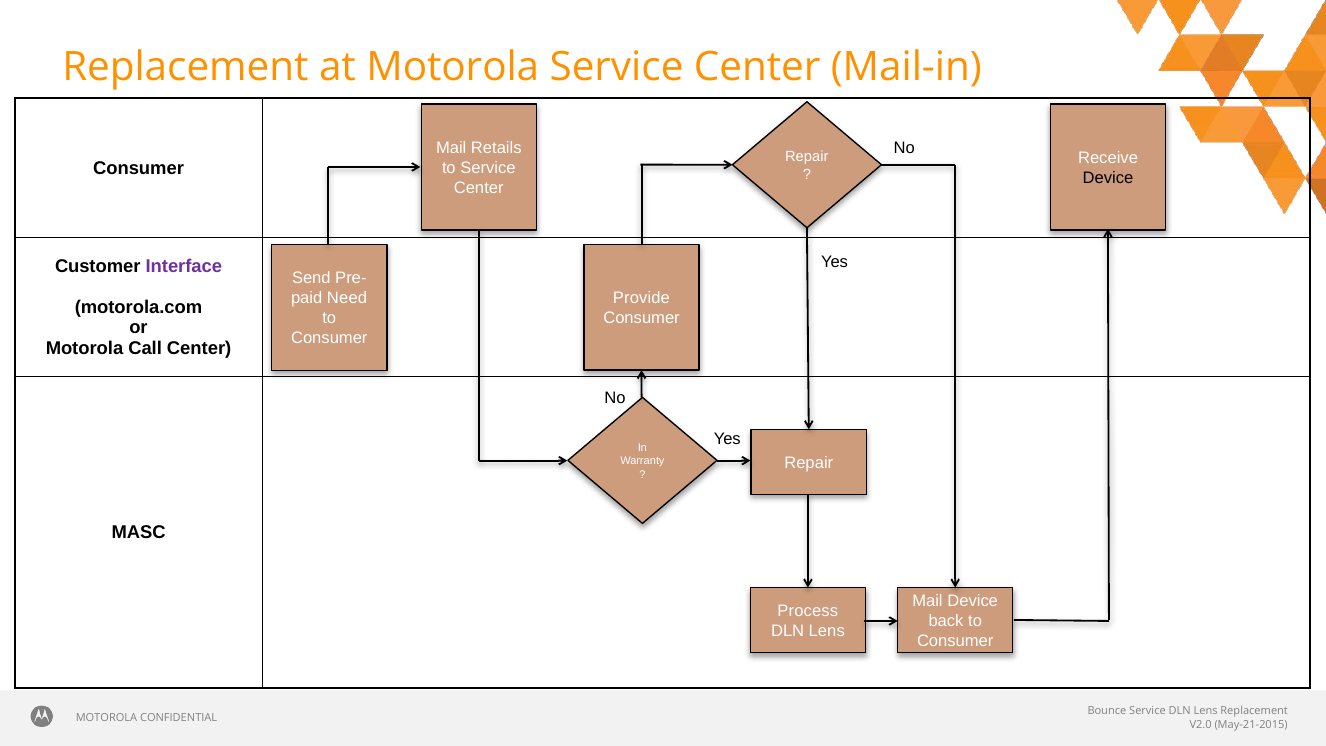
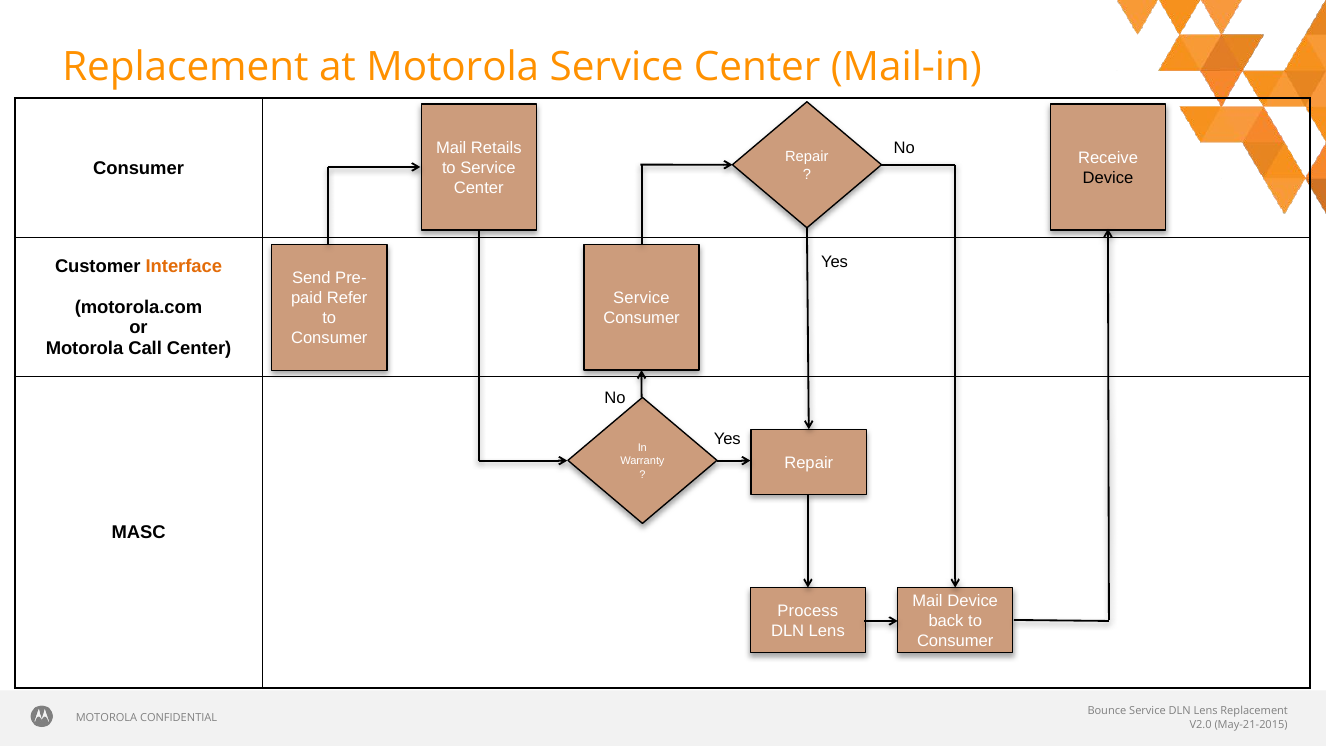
Interface colour: purple -> orange
Provide at (641, 298): Provide -> Service
Need: Need -> Refer
